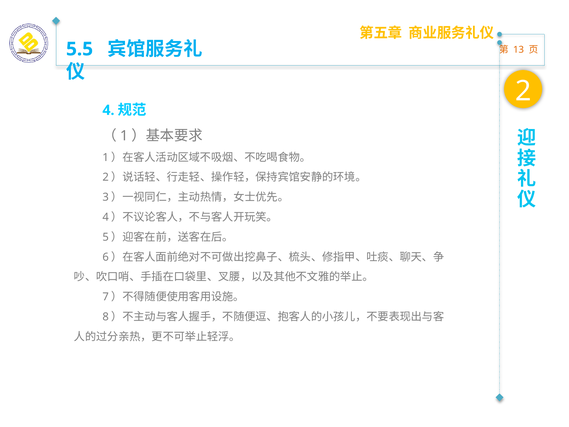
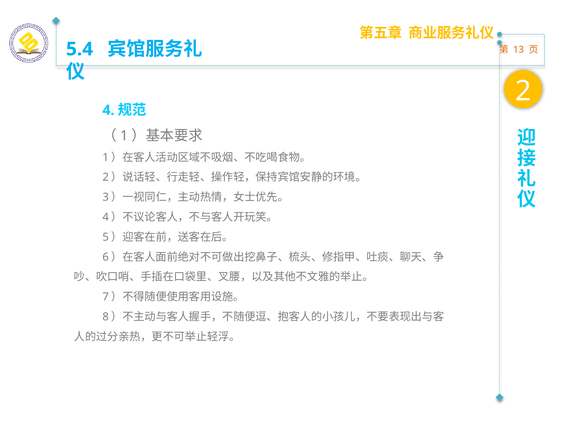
5.5: 5.5 -> 5.4
